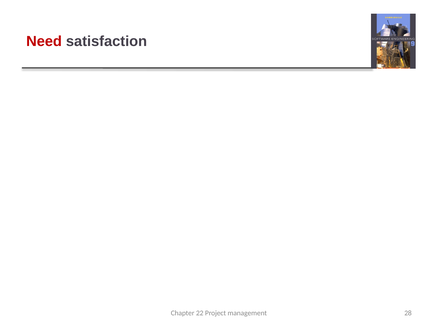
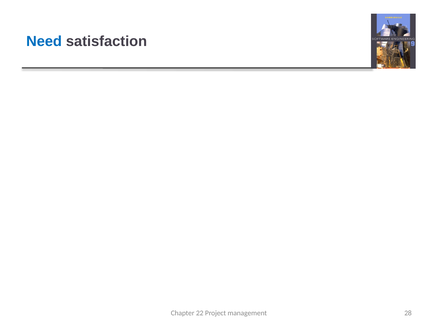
Need colour: red -> blue
